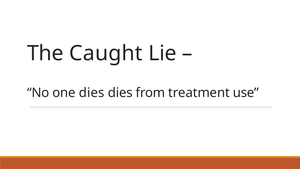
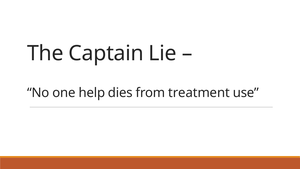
Caught: Caught -> Captain
one dies: dies -> help
